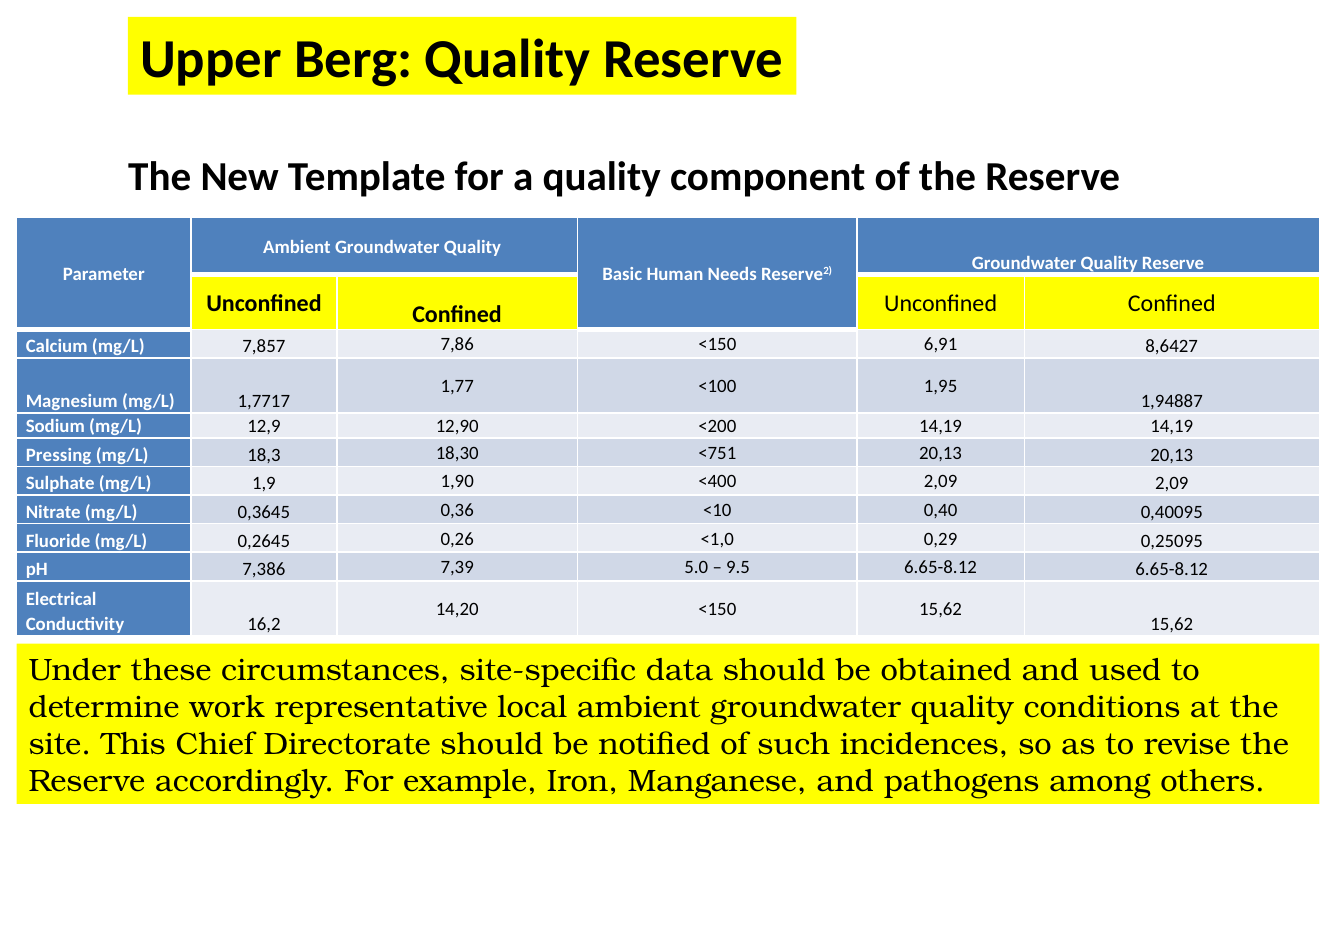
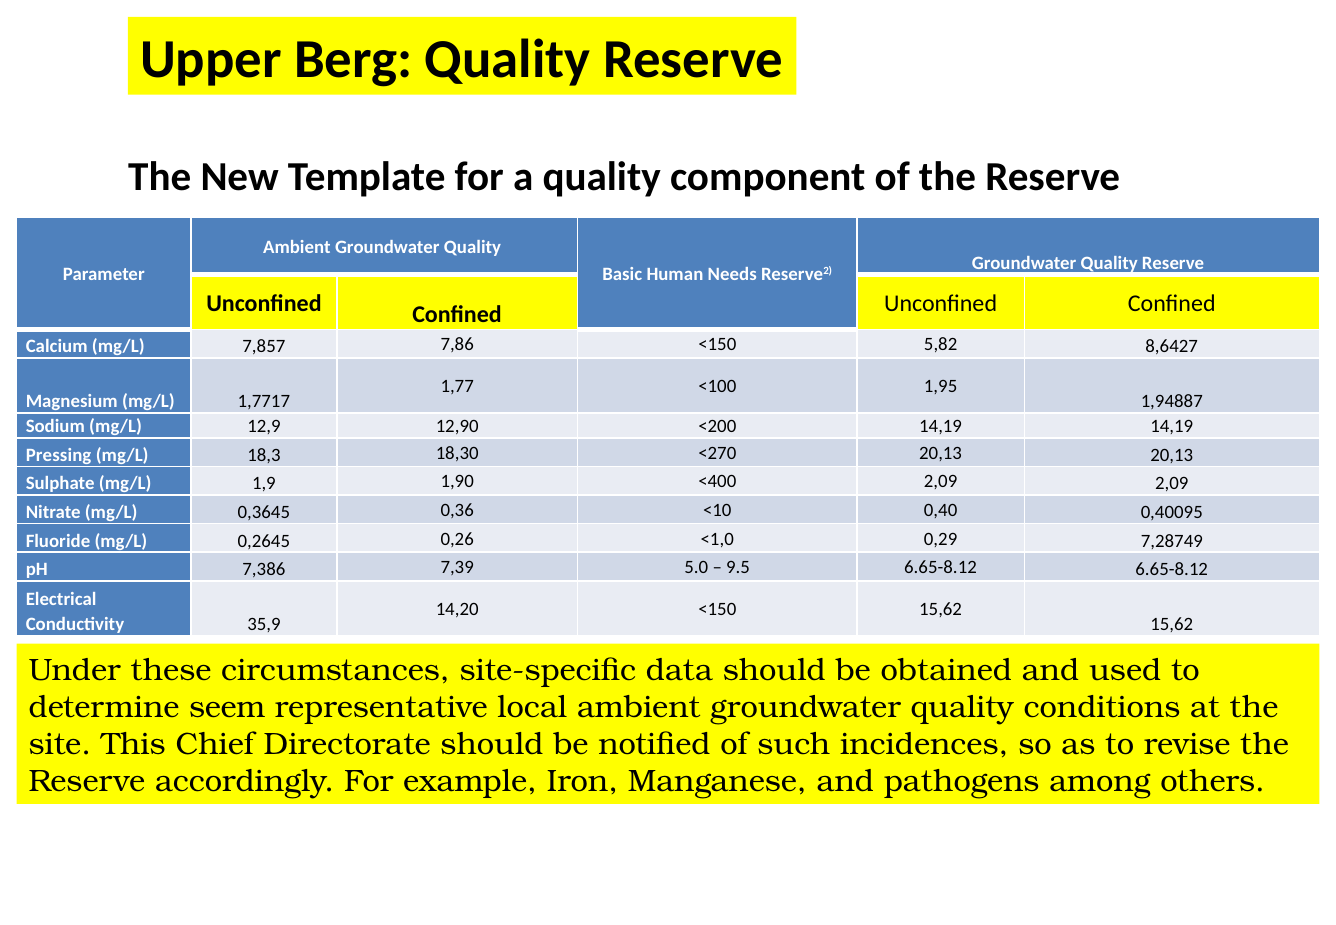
6,91: 6,91 -> 5,82
<751: <751 -> <270
0,25095: 0,25095 -> 7,28749
16,2: 16,2 -> 35,9
work: work -> seem
